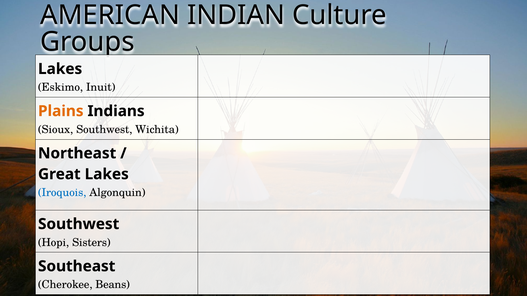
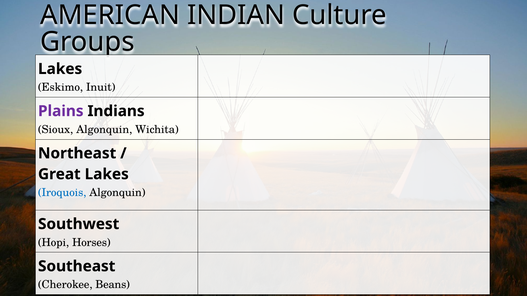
Plains colour: orange -> purple
Sioux Southwest: Southwest -> Algonquin
Sisters: Sisters -> Horses
